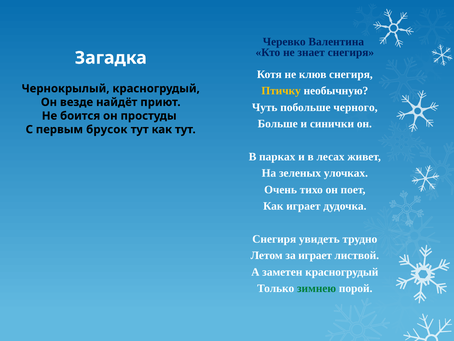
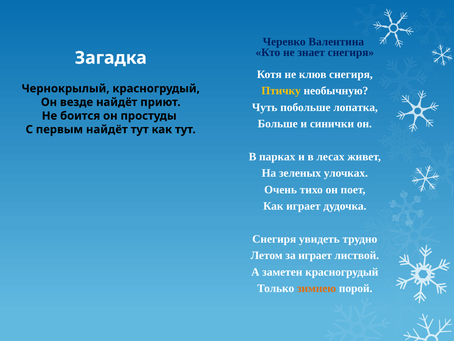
черного: черного -> лопатка
первым брусок: брусок -> найдёт
зимнею colour: green -> orange
